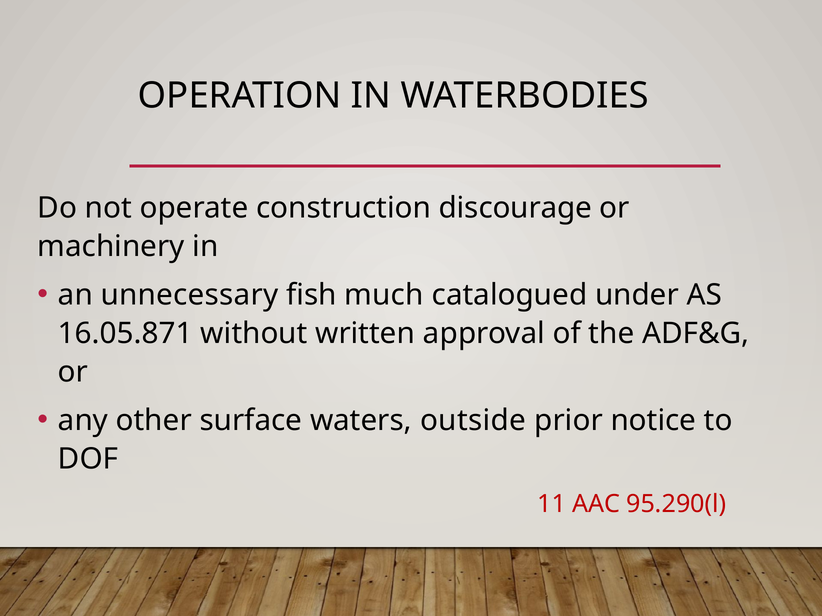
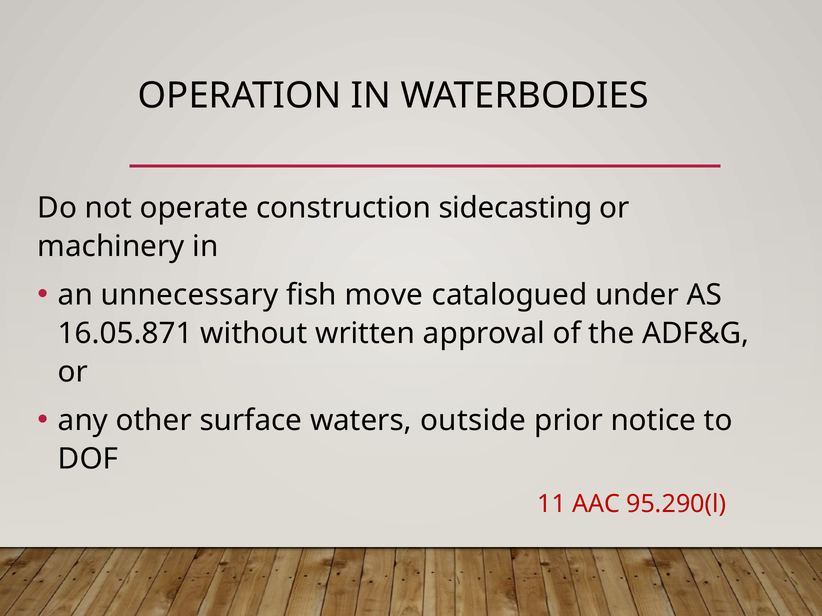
discourage: discourage -> sidecasting
much: much -> move
